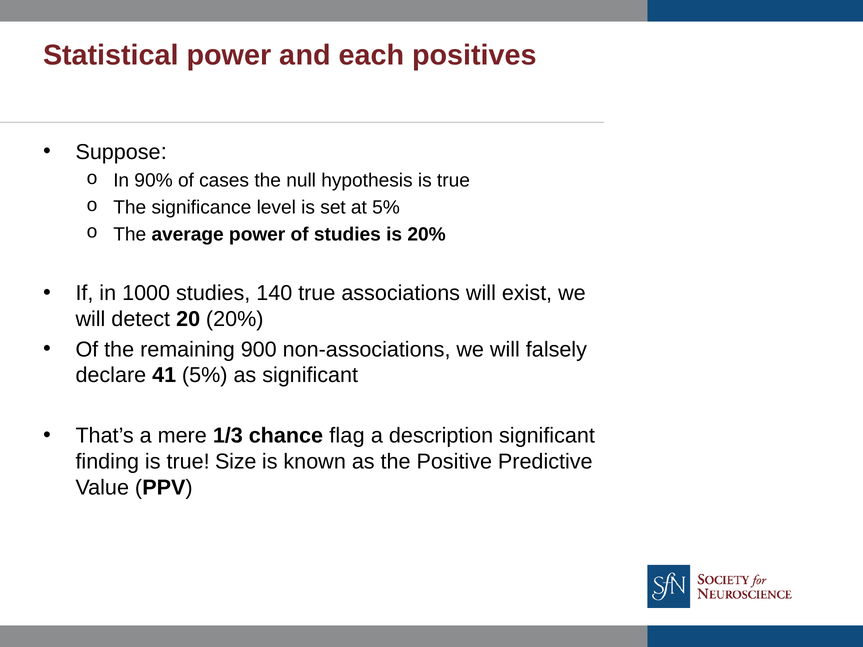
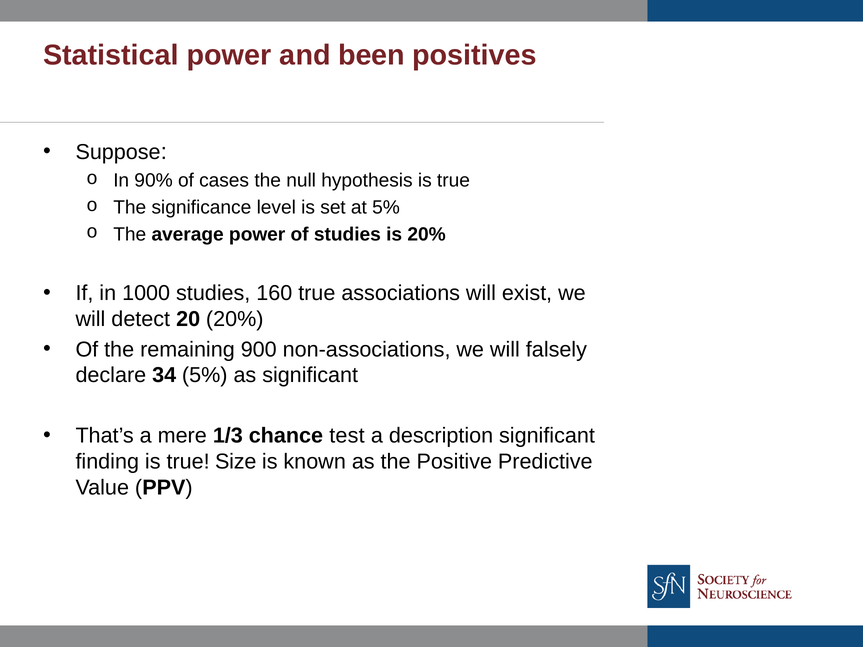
each: each -> been
140: 140 -> 160
41: 41 -> 34
flag: flag -> test
